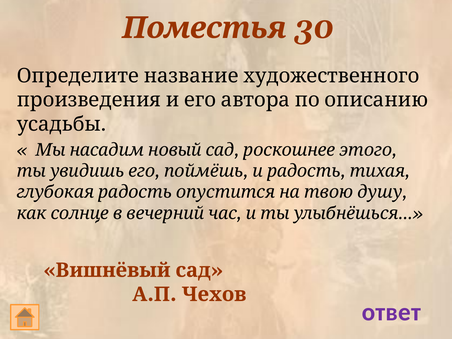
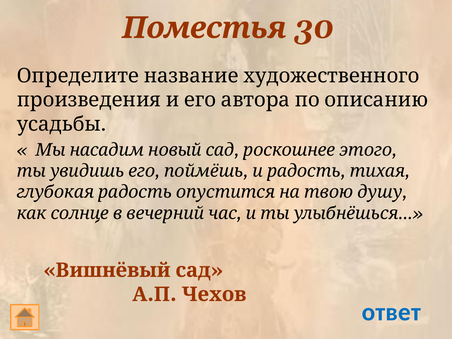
ответ colour: purple -> blue
